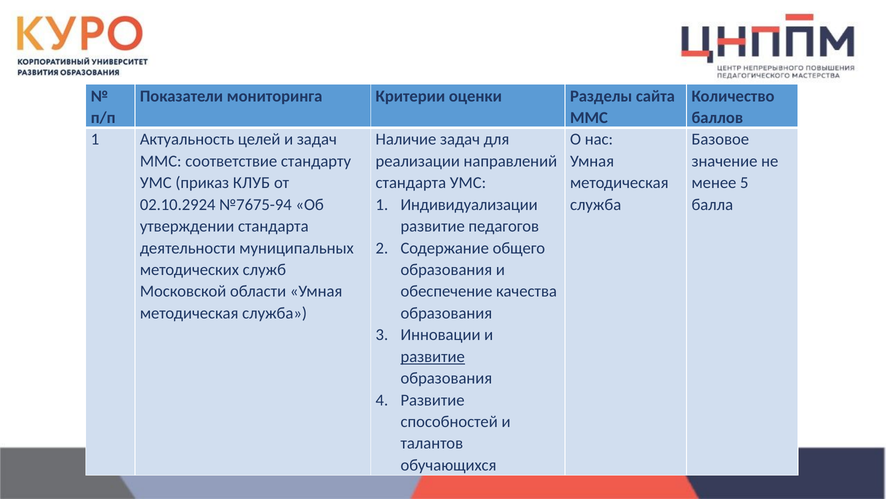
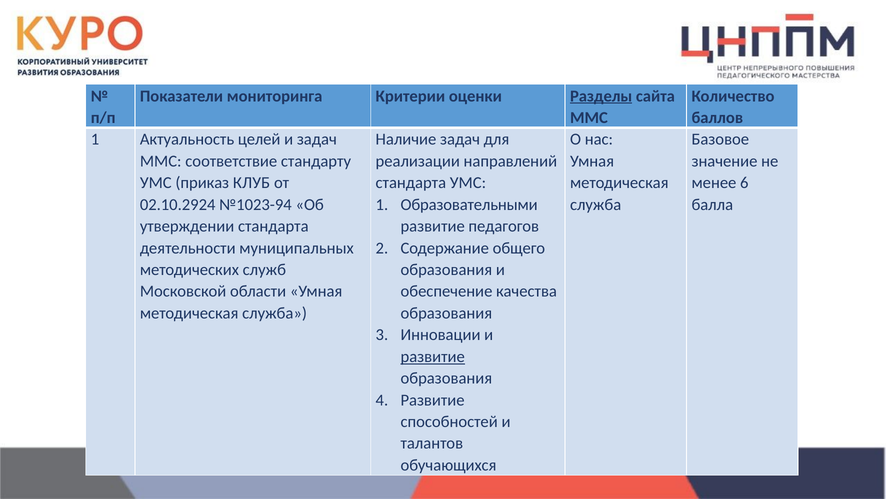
Разделы underline: none -> present
5: 5 -> 6
№7675-94: №7675-94 -> №1023-94
Индивидуализации: Индивидуализации -> Образовательными
